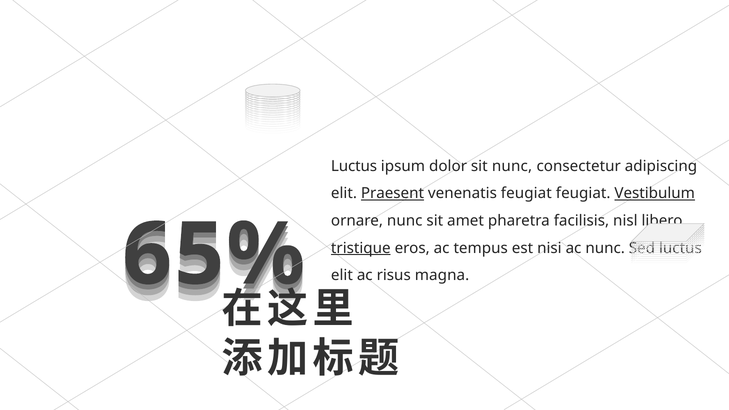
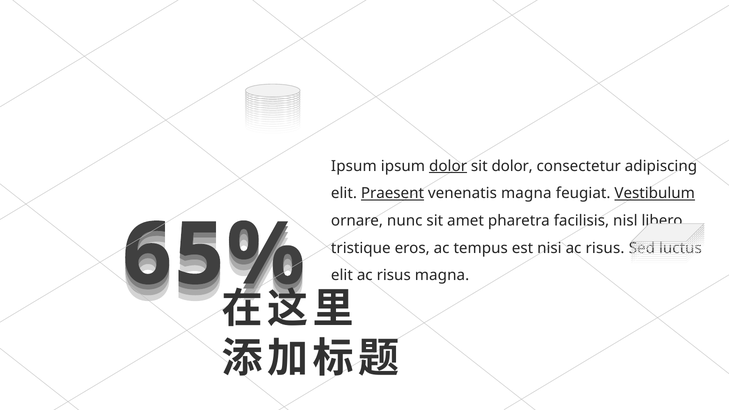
Luctus at (354, 166): Luctus -> Ipsum
dolor at (448, 166) underline: none -> present
sit nunc: nunc -> dolor
venenatis feugiat: feugiat -> magna
tristique underline: present -> none
nisi ac nunc: nunc -> risus
